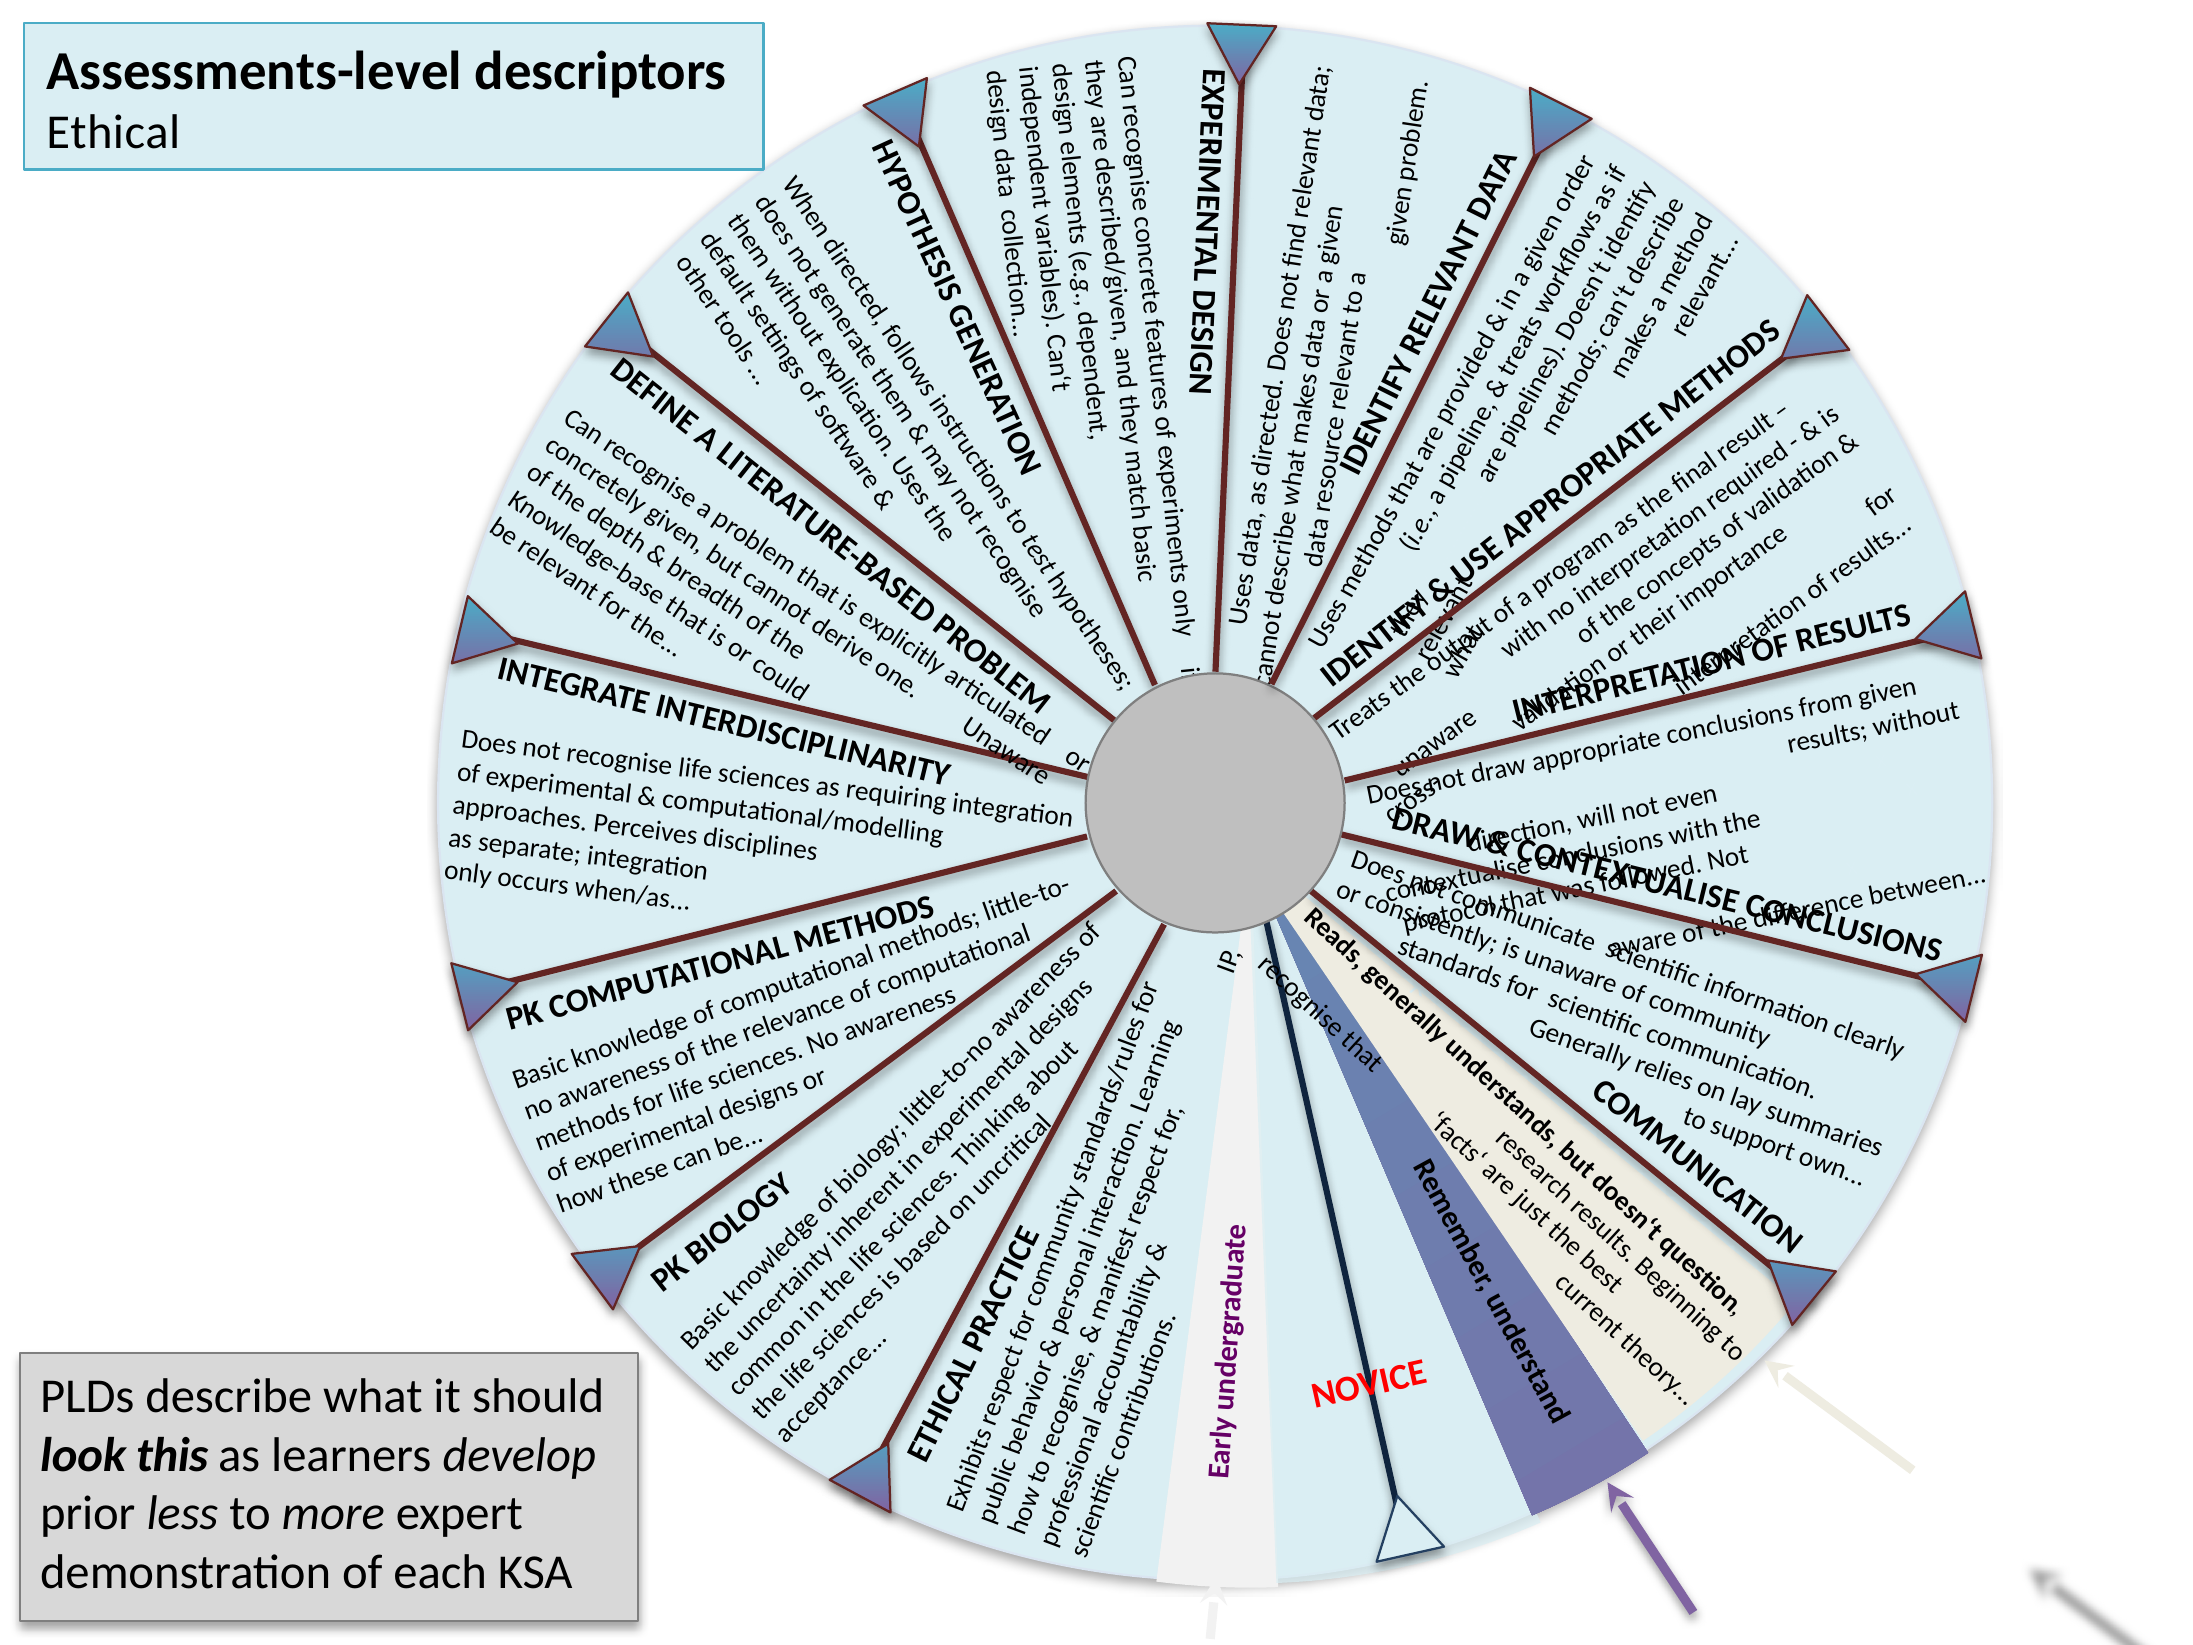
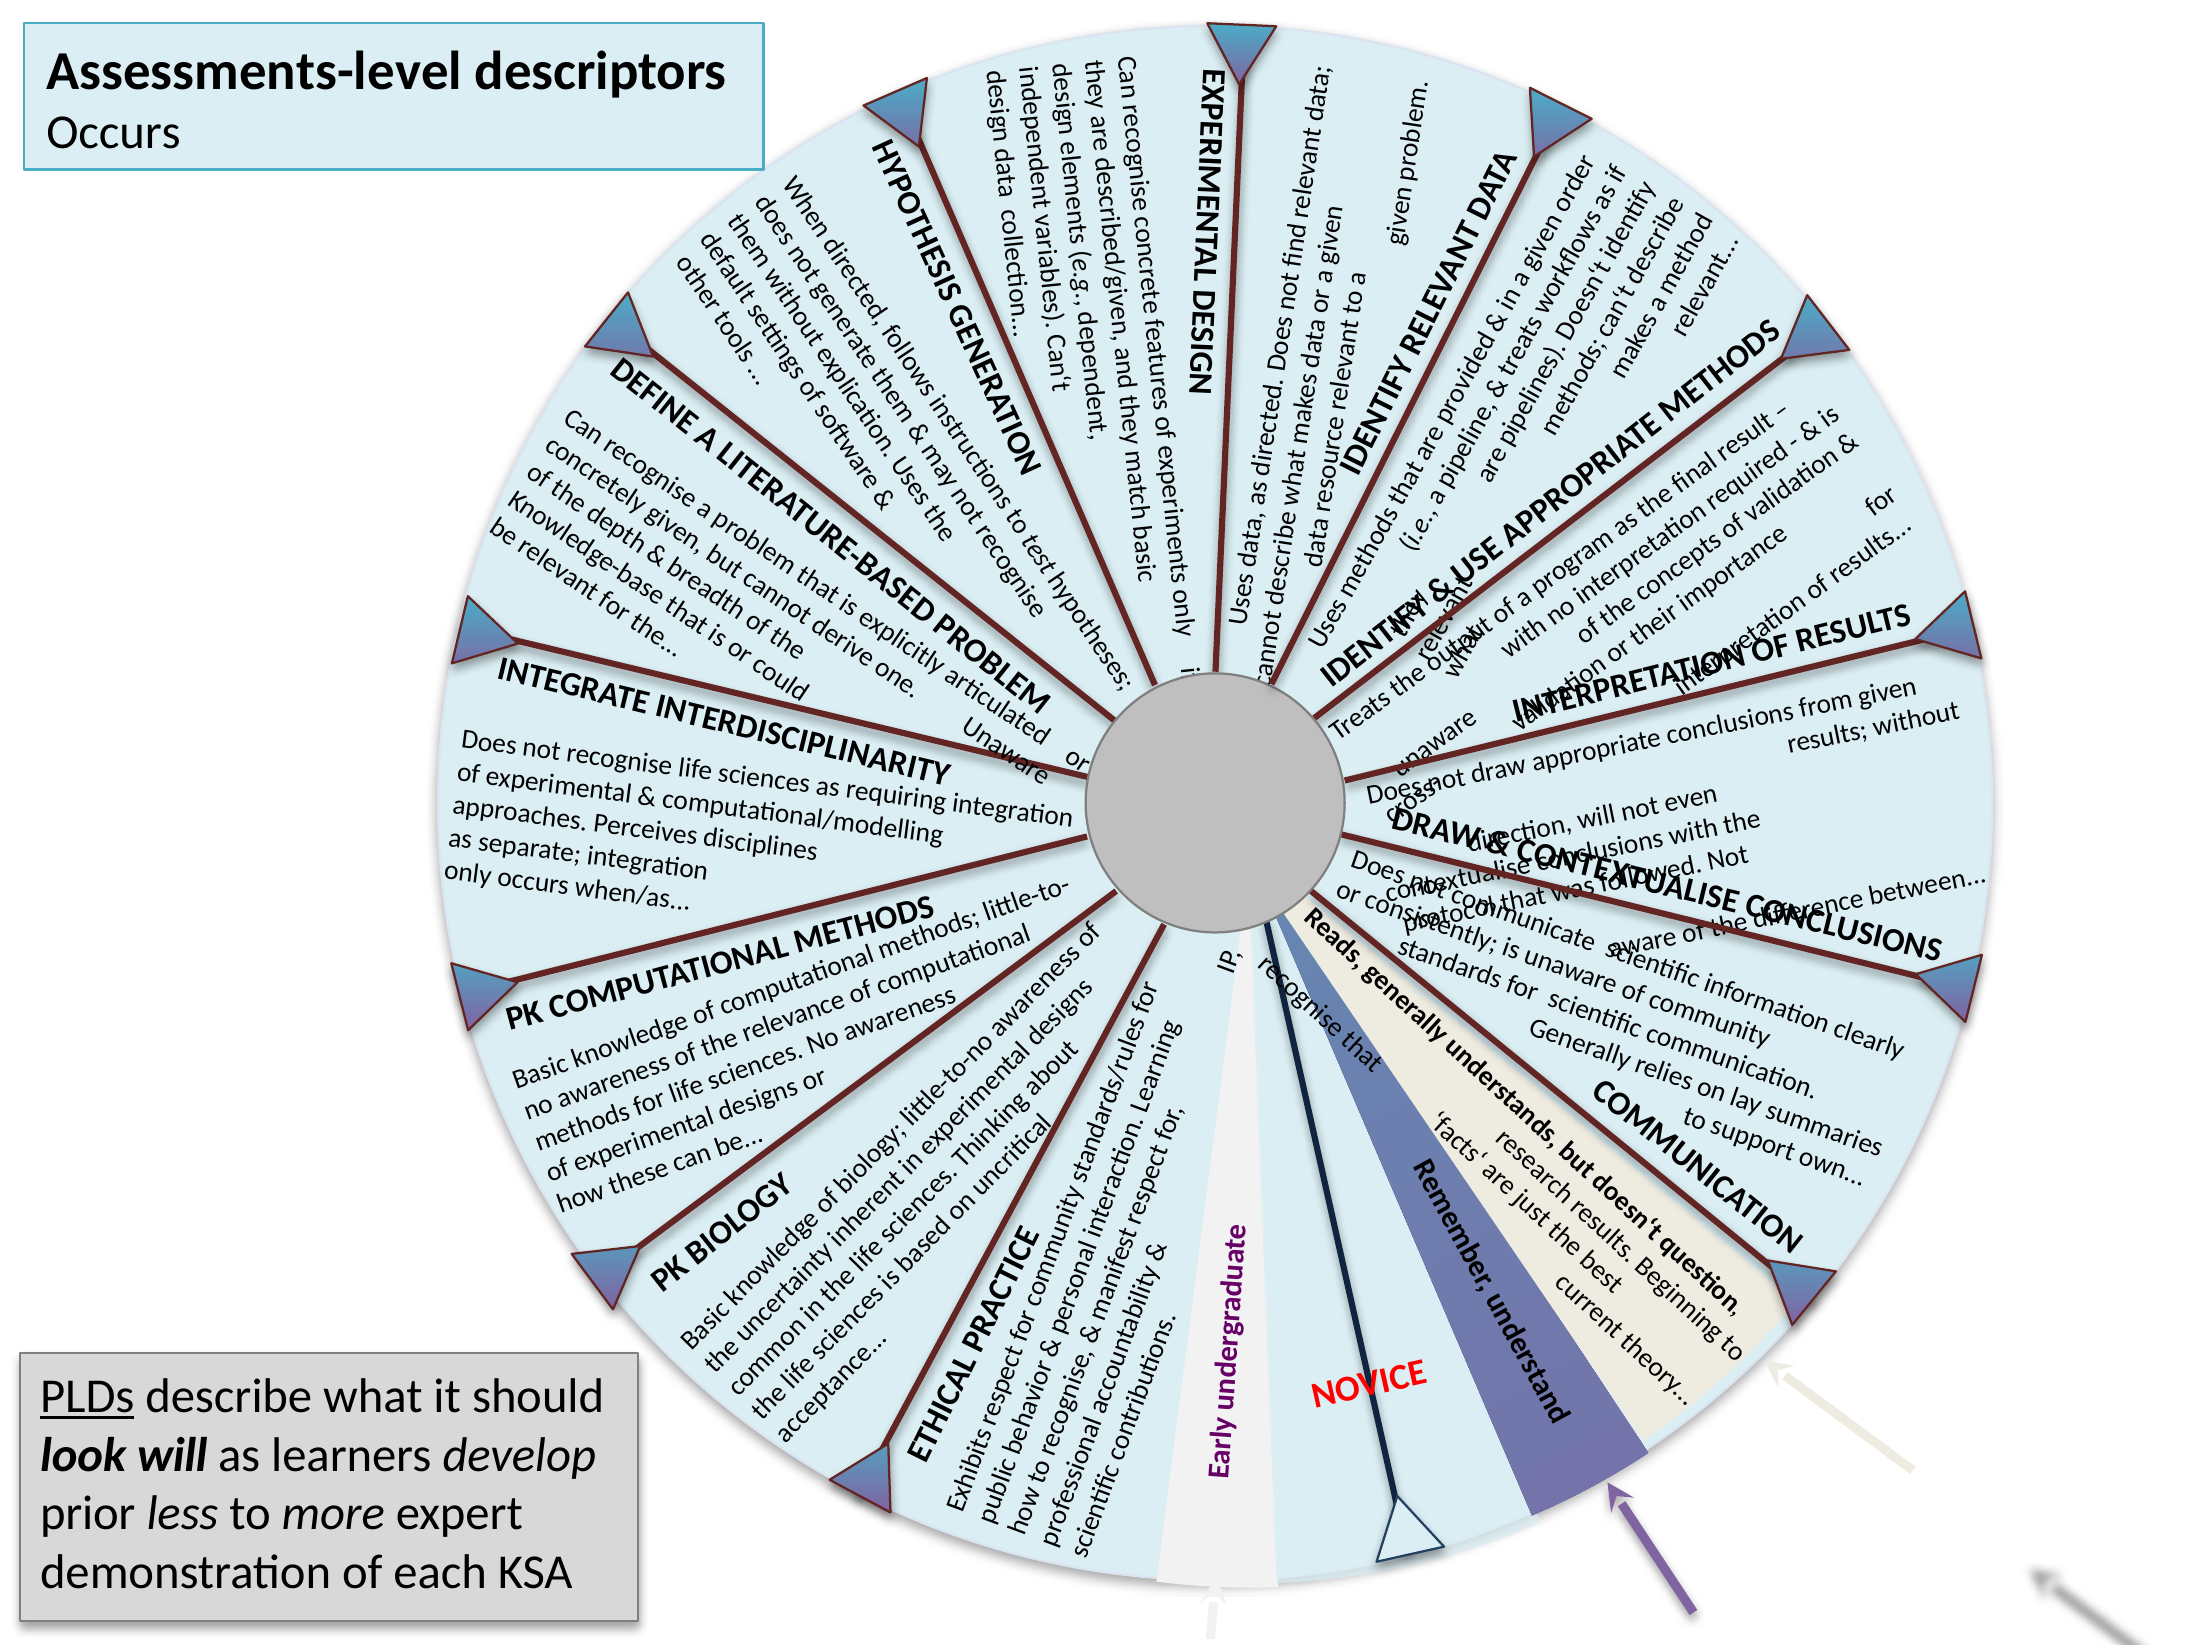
Ethical at (113, 133): Ethical -> Occurs
PLDs underline: none -> present
look this: this -> will
